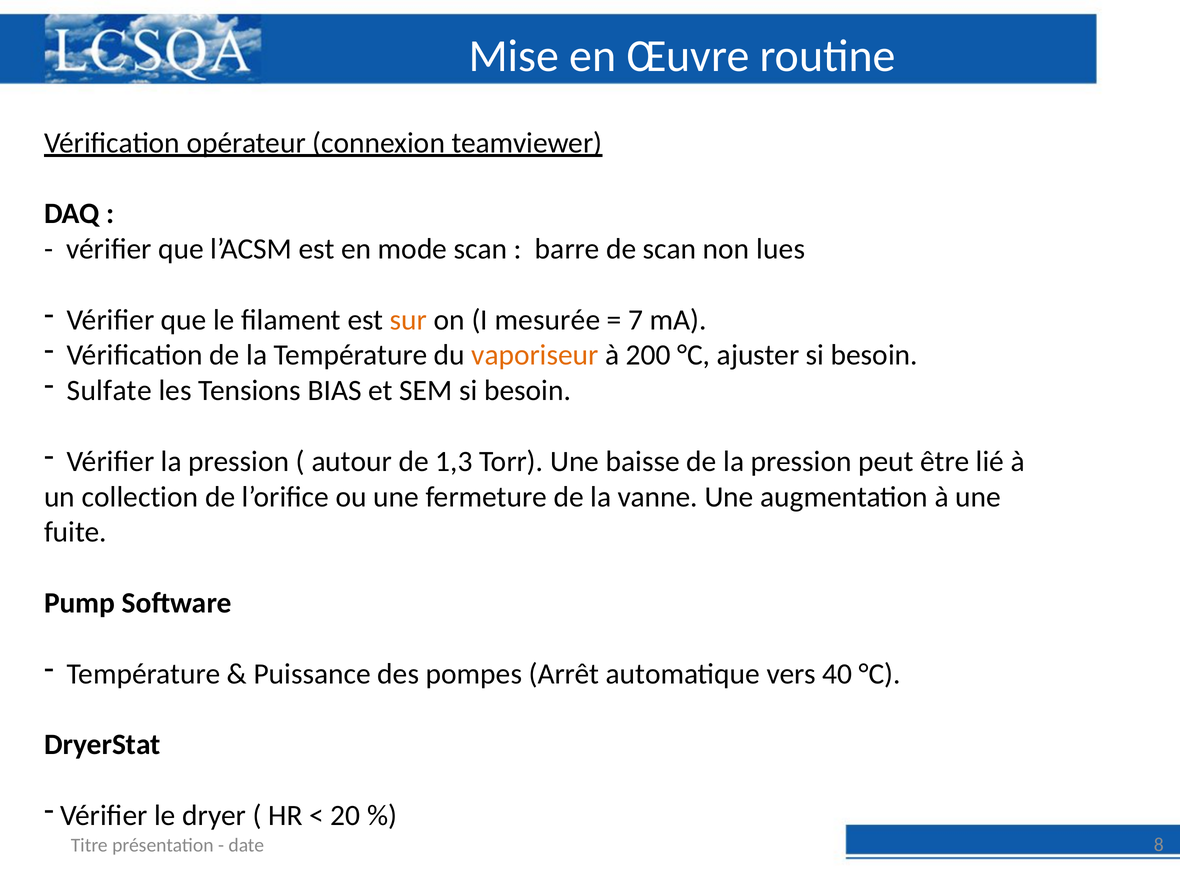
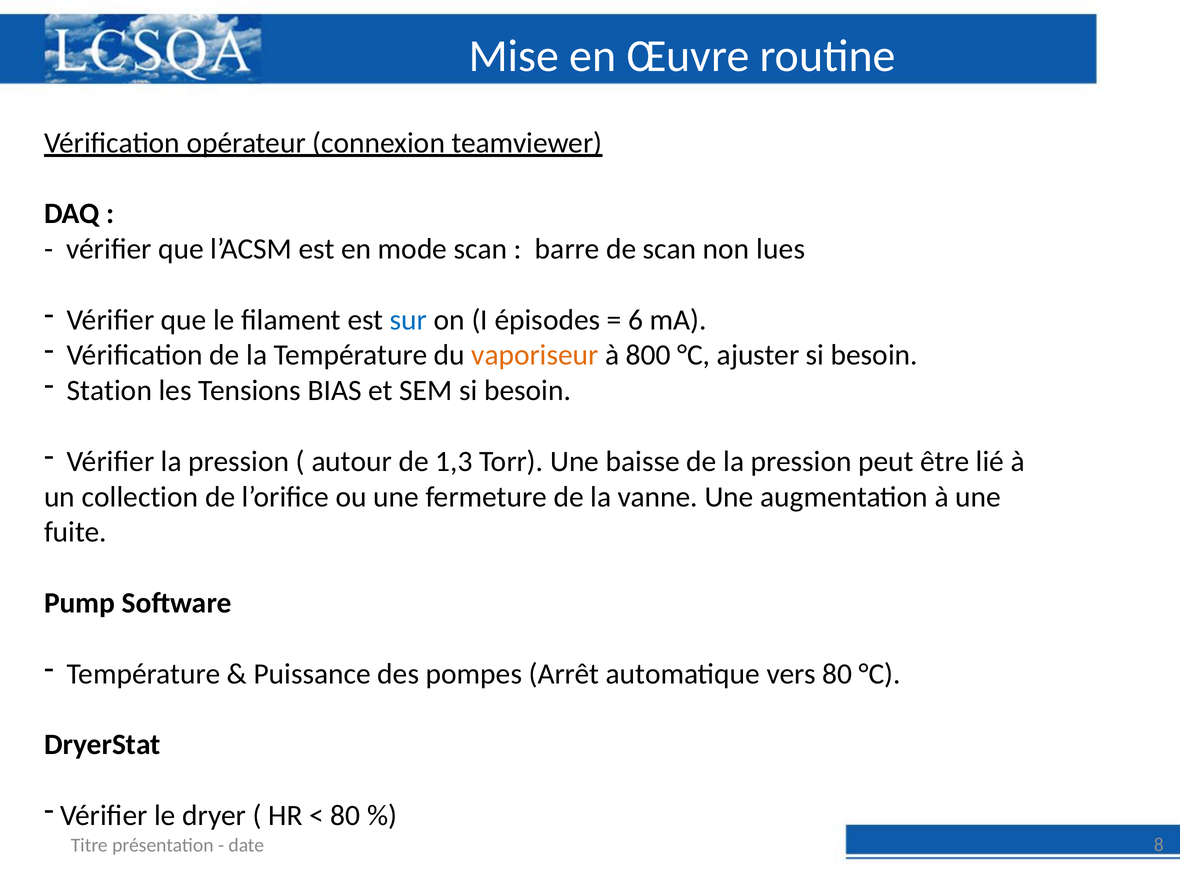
sur colour: orange -> blue
mesurée: mesurée -> épisodes
7: 7 -> 6
200: 200 -> 800
Sulfate: Sulfate -> Station
vers 40: 40 -> 80
20 at (345, 815): 20 -> 80
